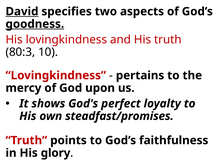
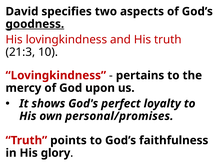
David underline: present -> none
80:3: 80:3 -> 21:3
steadfast/promises: steadfast/promises -> personal/promises
